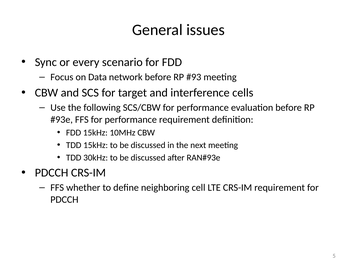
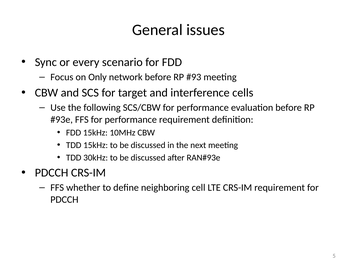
Data: Data -> Only
